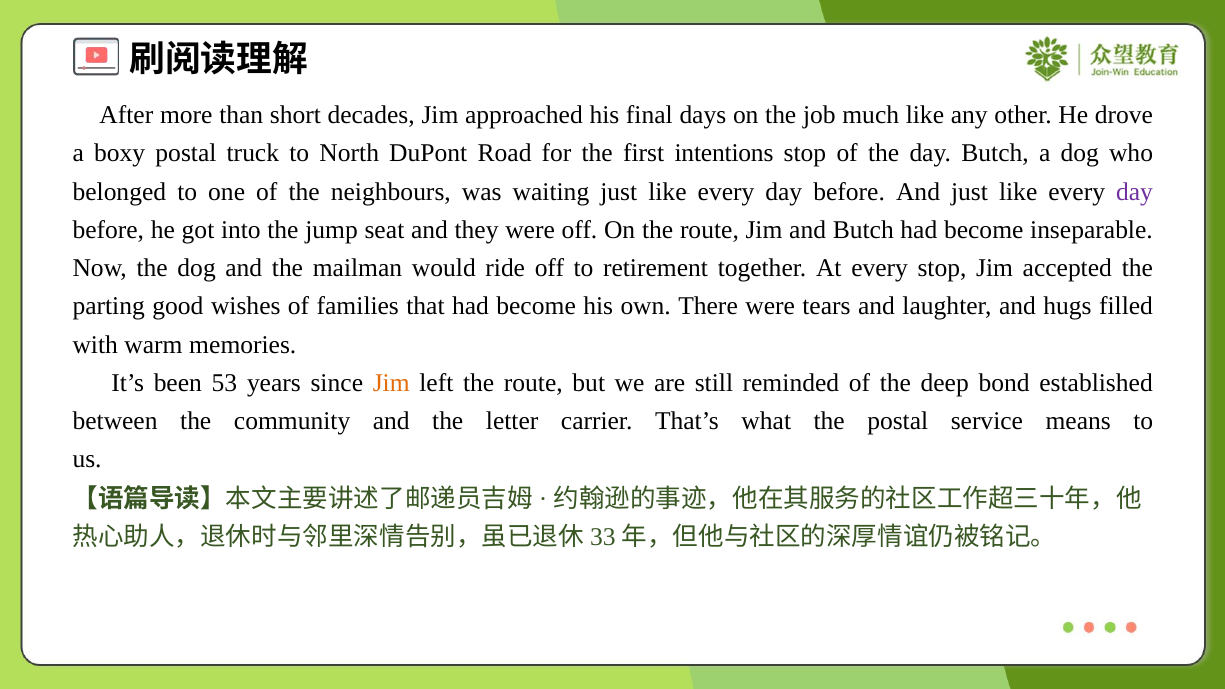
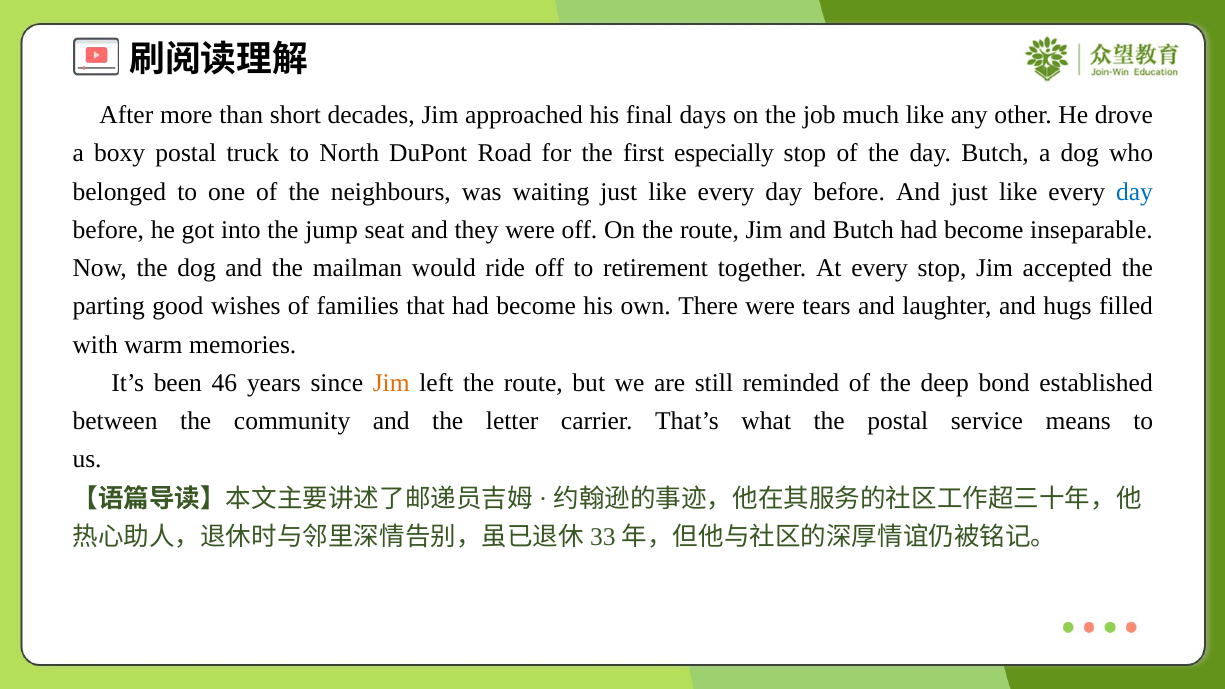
intentions: intentions -> especially
day at (1135, 192) colour: purple -> blue
53: 53 -> 46
